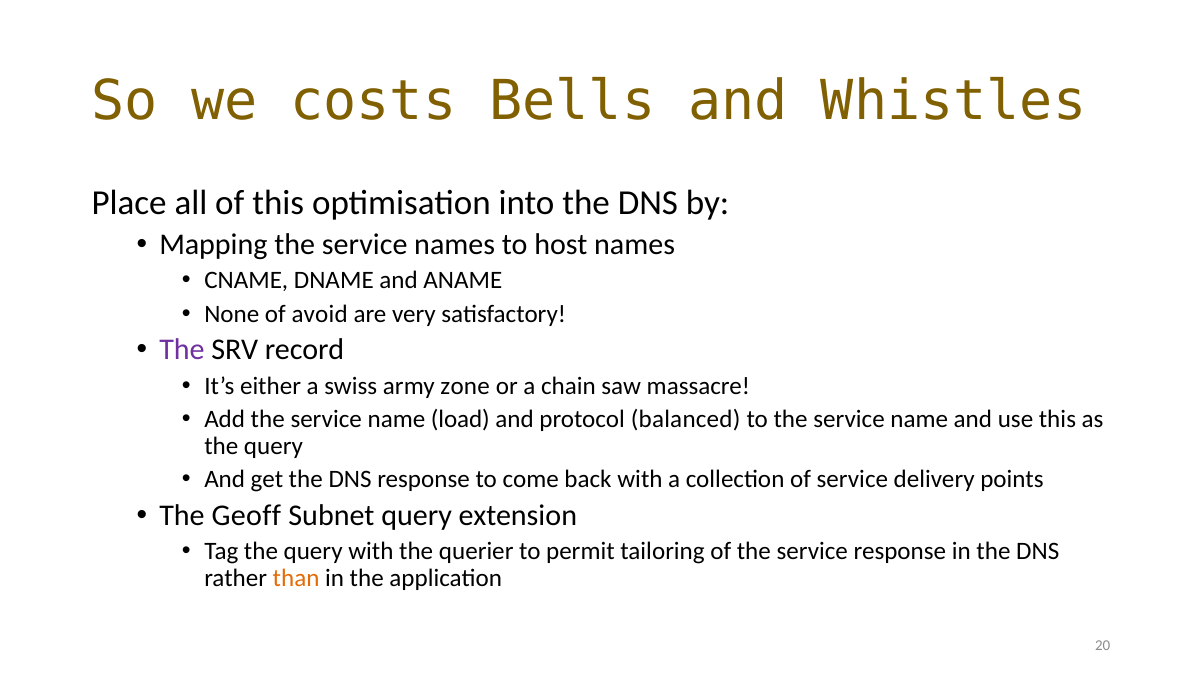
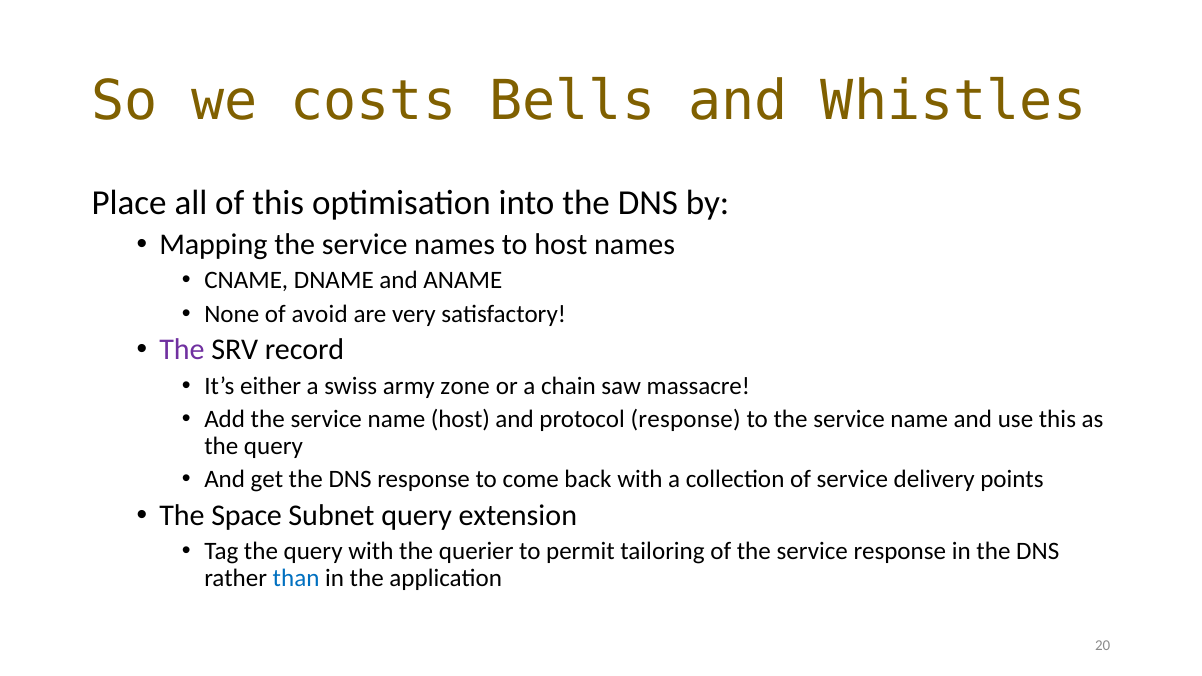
name load: load -> host
protocol balanced: balanced -> response
Geoff: Geoff -> Space
than colour: orange -> blue
